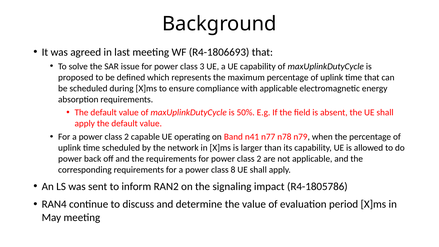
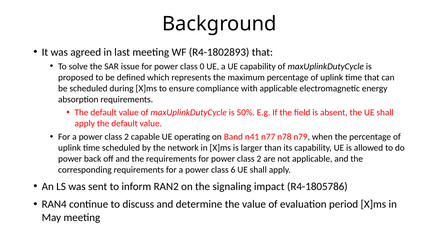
R4-1806693: R4-1806693 -> R4-1802893
3: 3 -> 0
8: 8 -> 6
